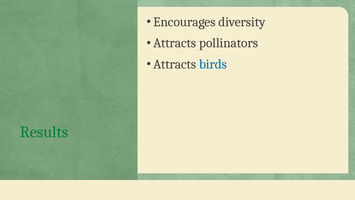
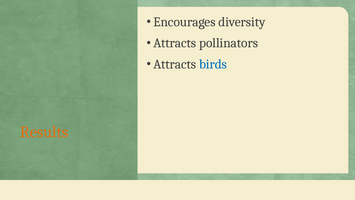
Results colour: green -> orange
